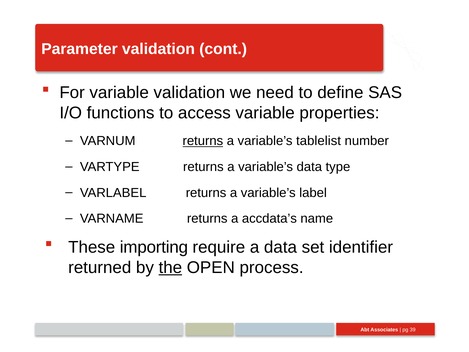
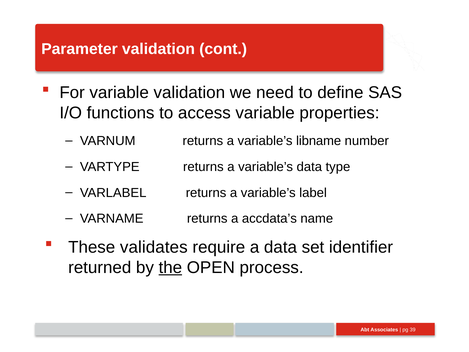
returns at (203, 141) underline: present -> none
tablelist: tablelist -> libname
importing: importing -> validates
